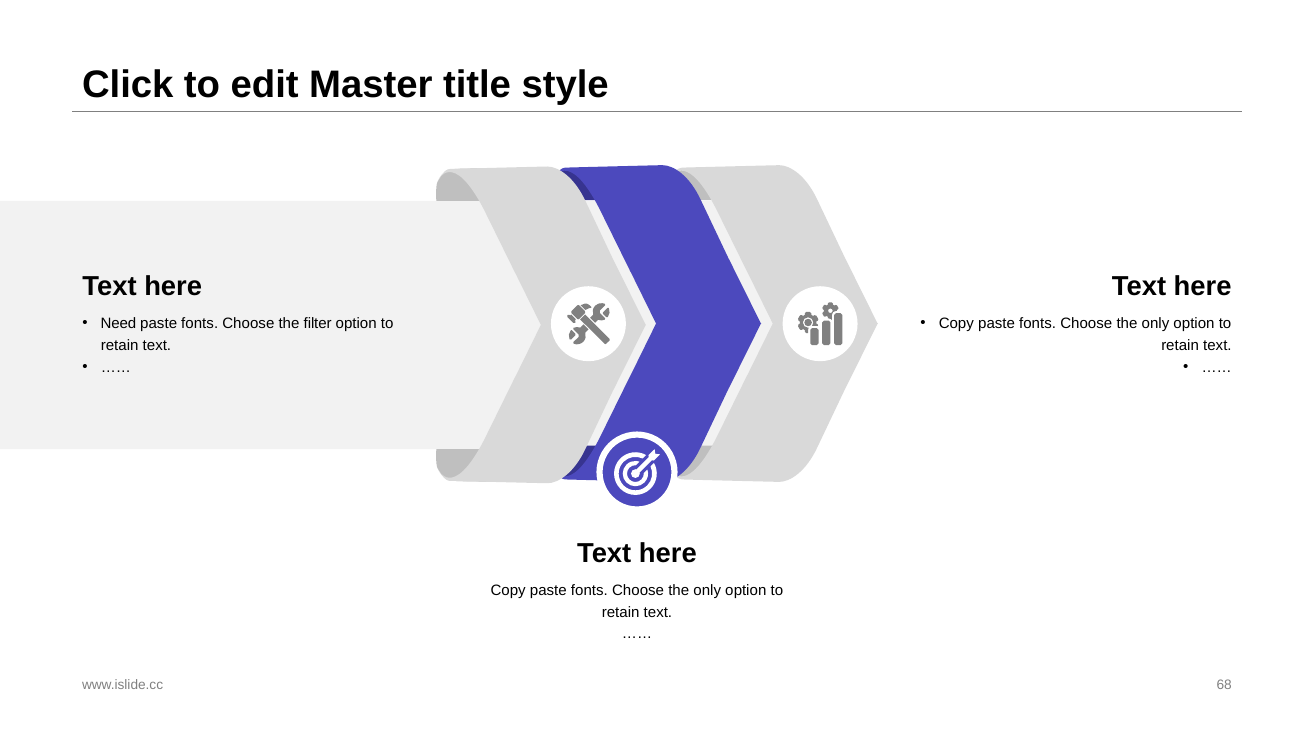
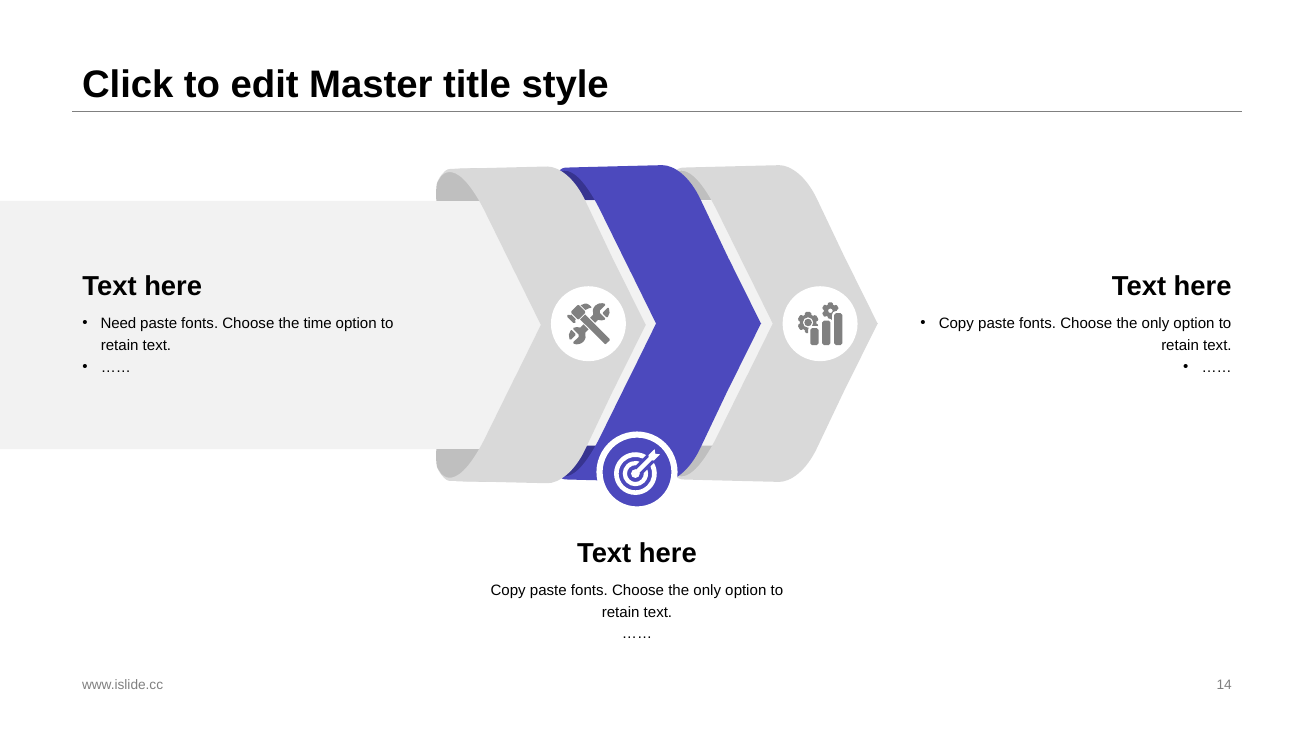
filter: filter -> time
68: 68 -> 14
